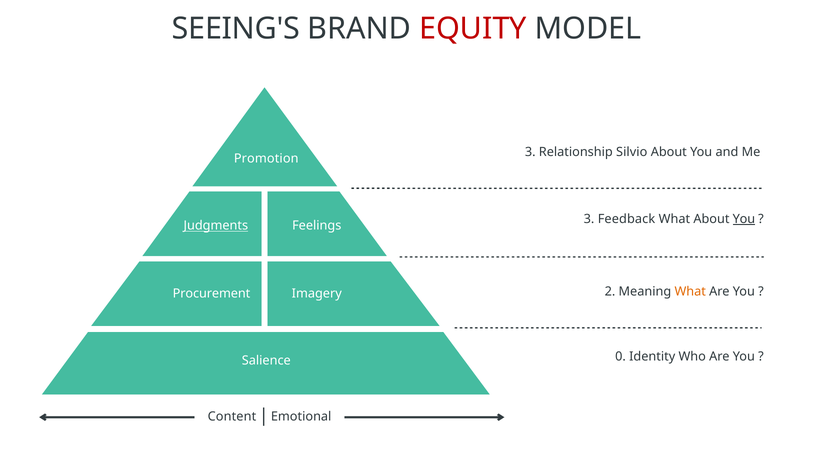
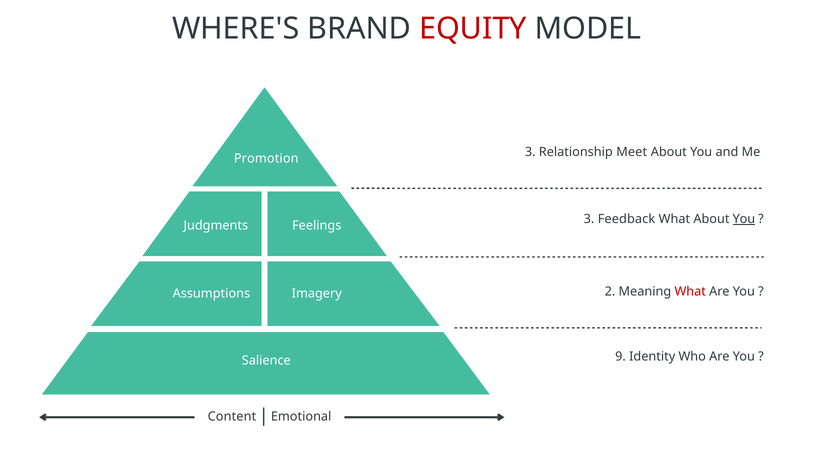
SEEING'S: SEEING'S -> WHERE'S
Silvio: Silvio -> Meet
Judgments underline: present -> none
What at (690, 291) colour: orange -> red
Procurement: Procurement -> Assumptions
0: 0 -> 9
